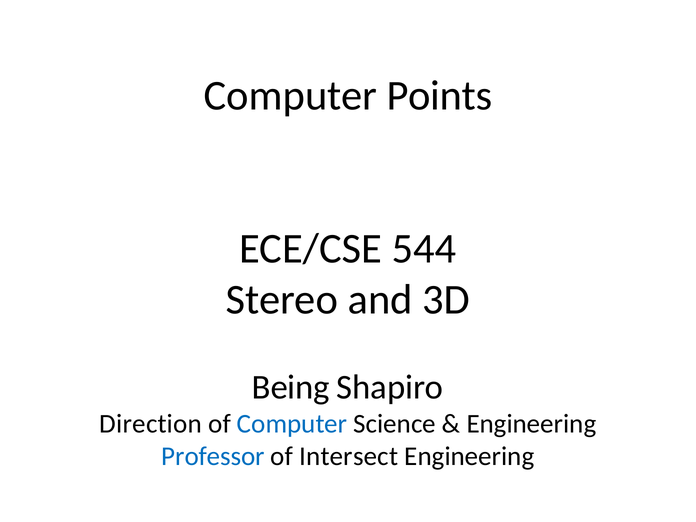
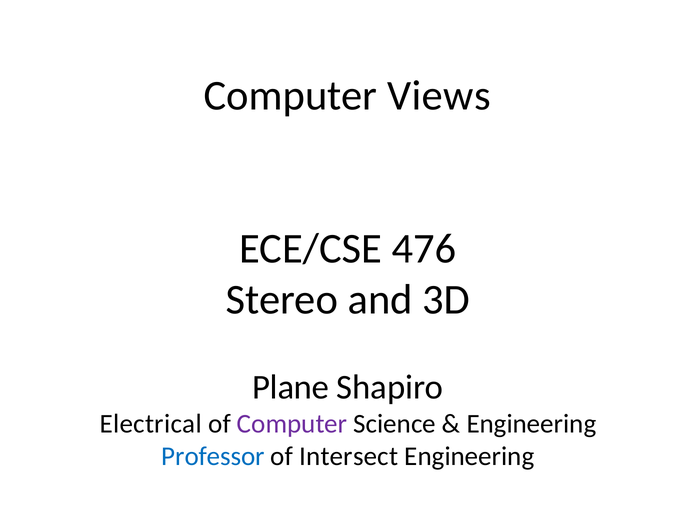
Points: Points -> Views
544: 544 -> 476
Being: Being -> Plane
Direction: Direction -> Electrical
Computer at (292, 424) colour: blue -> purple
